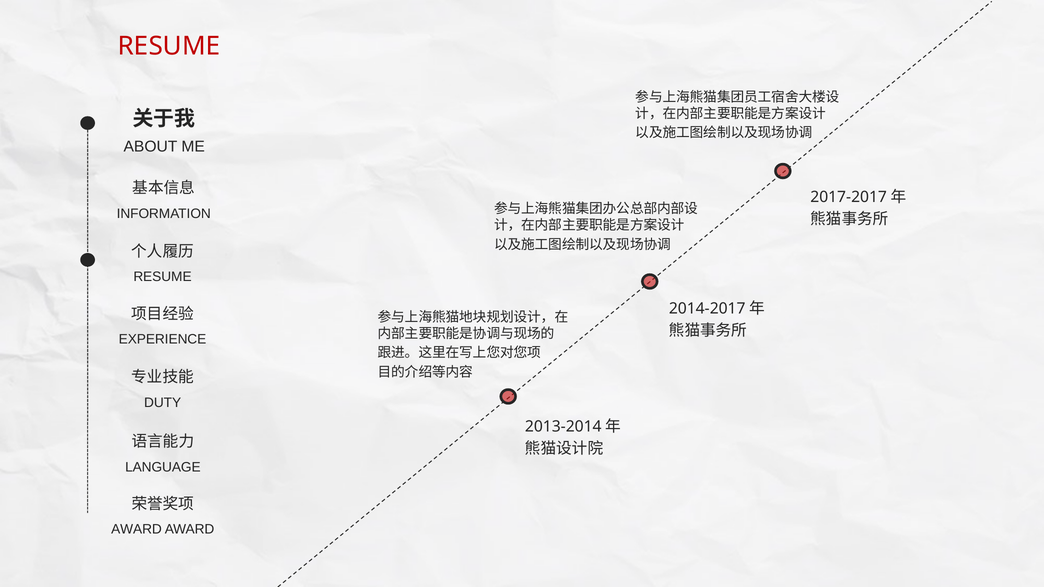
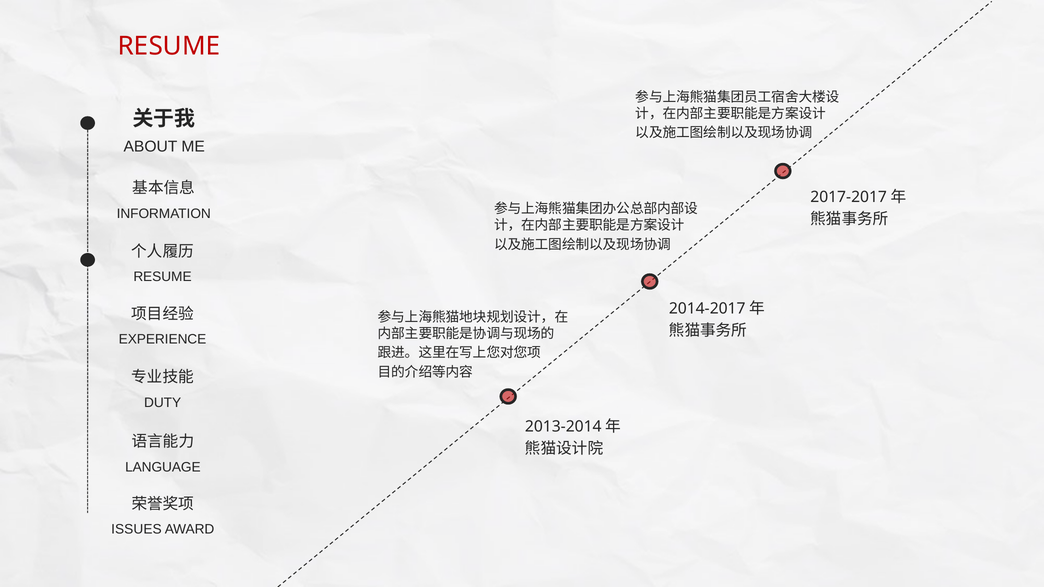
AWARD at (136, 530): AWARD -> ISSUES
